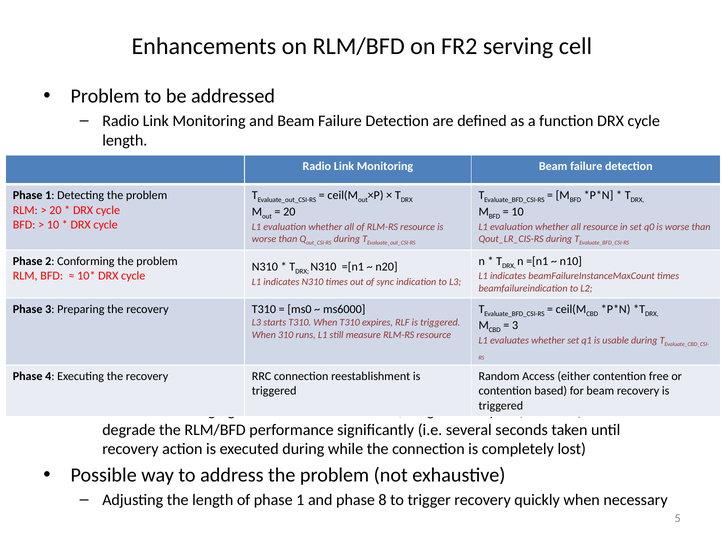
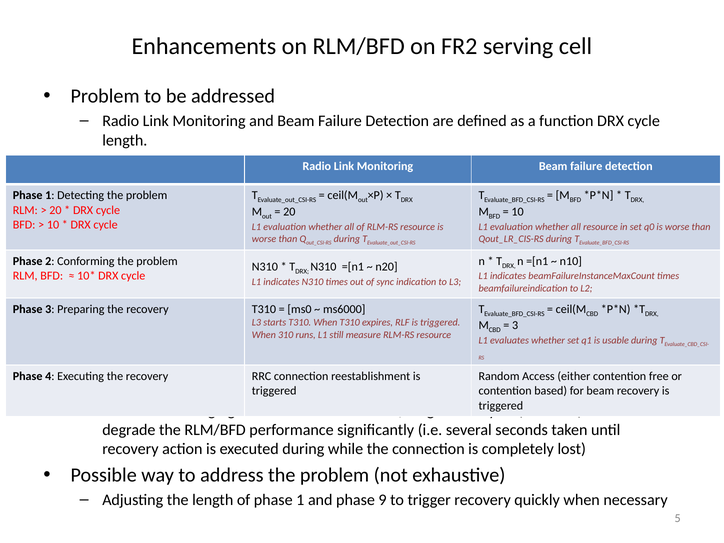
8: 8 -> 9
